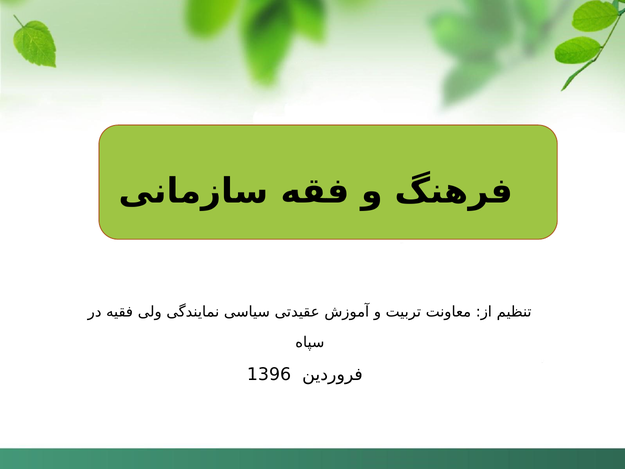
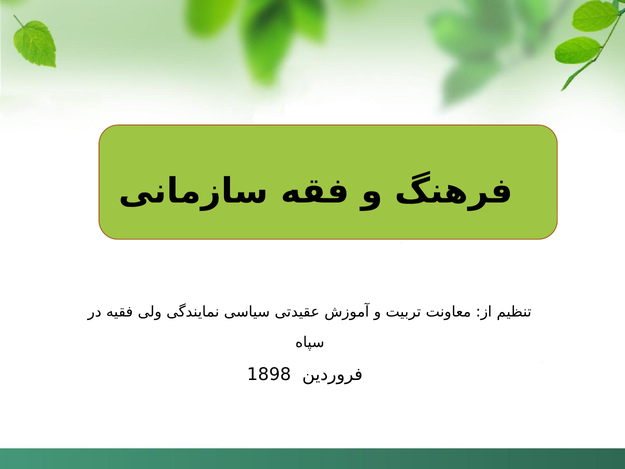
1396: 1396 -> 1898
